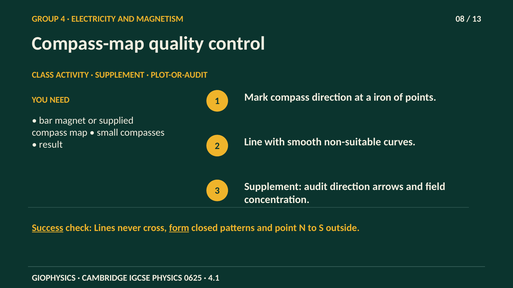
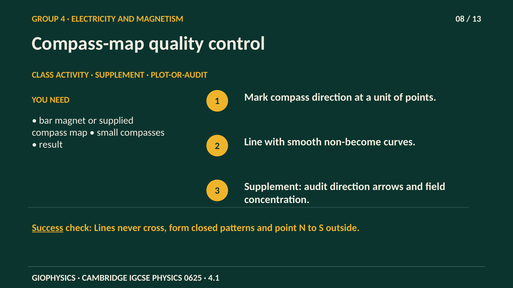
iron: iron -> unit
non-suitable: non-suitable -> non-become
form underline: present -> none
